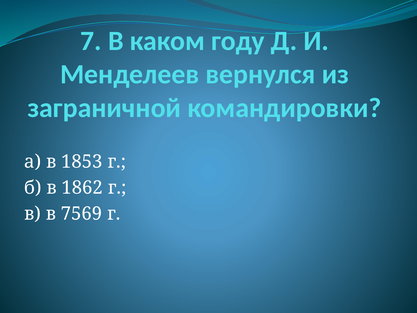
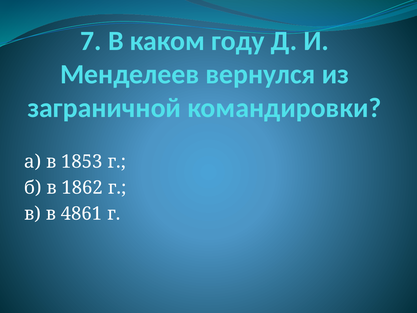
7569: 7569 -> 4861
